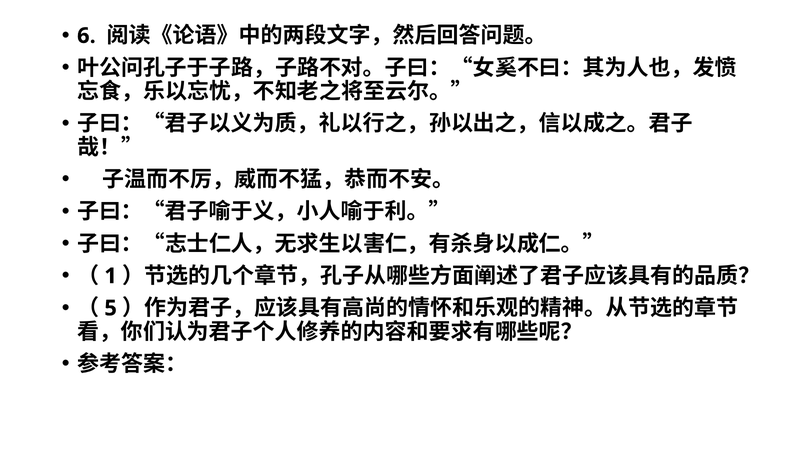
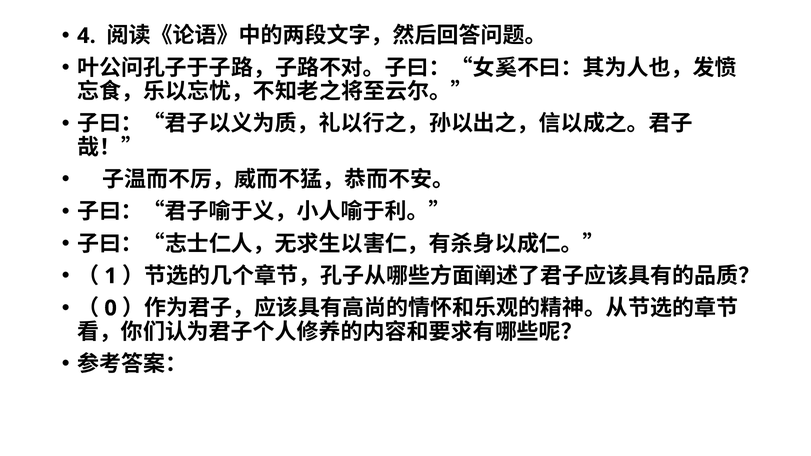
6: 6 -> 4
5: 5 -> 0
